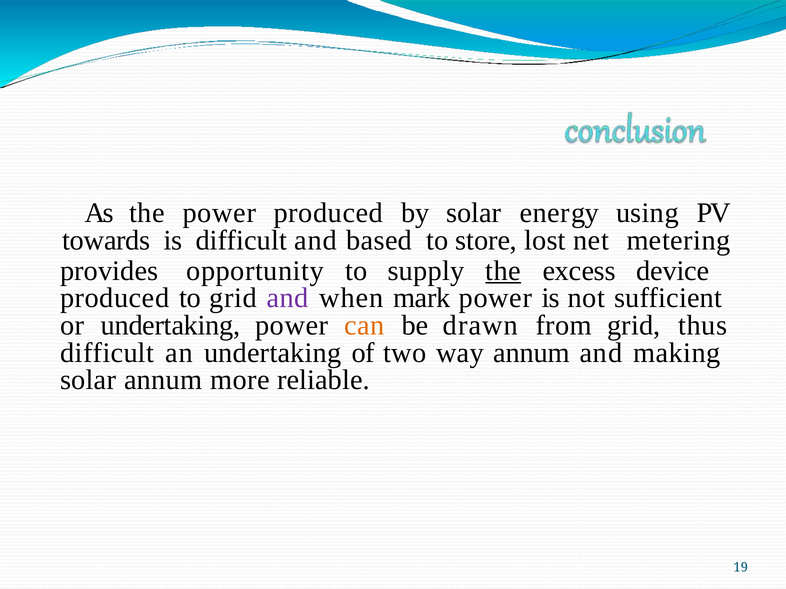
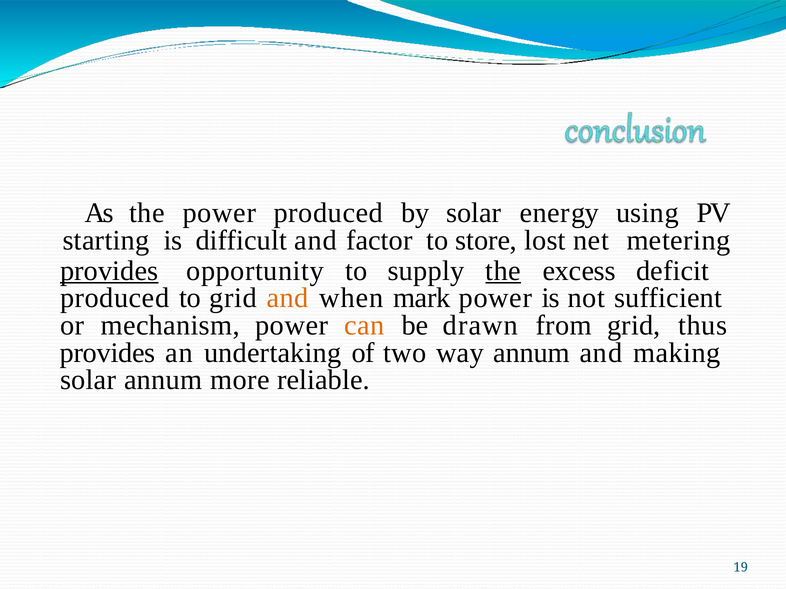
towards: towards -> starting
based: based -> factor
provides at (109, 271) underline: none -> present
device: device -> deficit
and at (288, 298) colour: purple -> orange
or undertaking: undertaking -> mechanism
difficult at (107, 353): difficult -> provides
